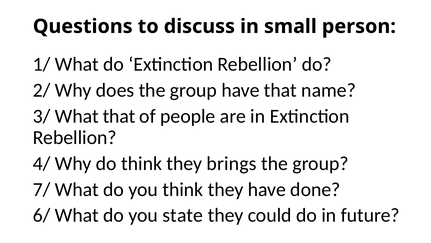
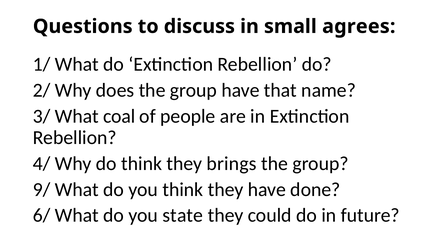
person: person -> agrees
What that: that -> coal
7/: 7/ -> 9/
